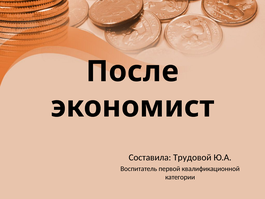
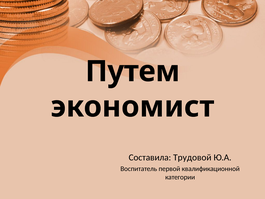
После: После -> Путем
